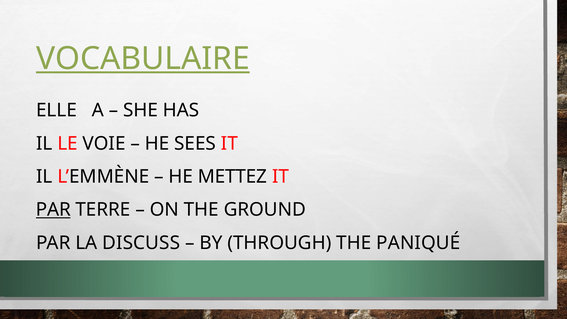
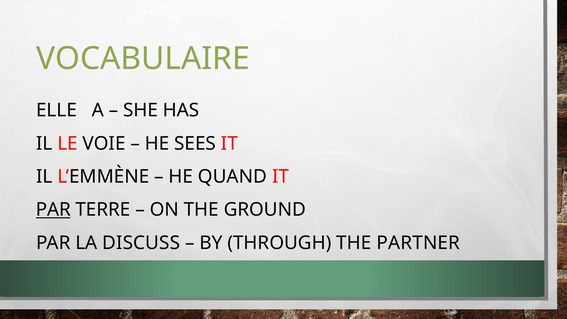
VOCABULAIRE underline: present -> none
METTEZ: METTEZ -> QUAND
PANIQUÉ: PANIQUÉ -> PARTNER
